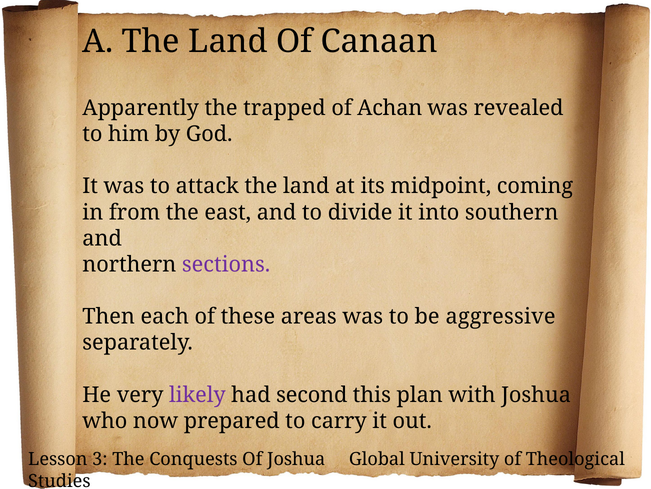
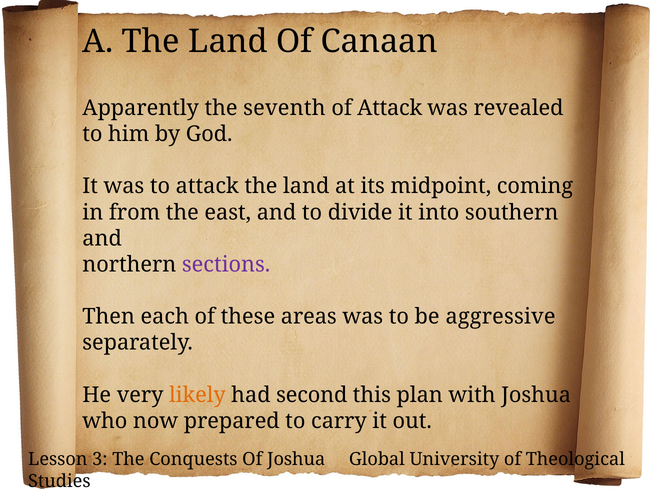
trapped: trapped -> seventh
of Achan: Achan -> Attack
likely colour: purple -> orange
